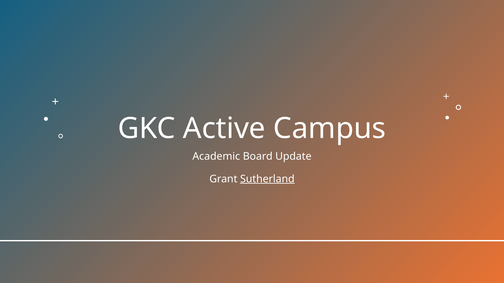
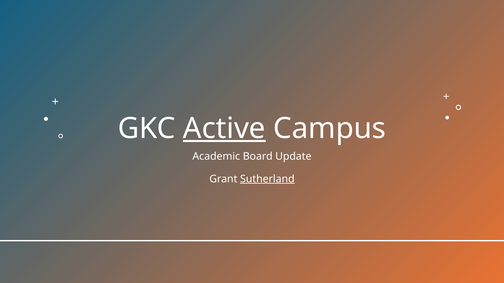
Active underline: none -> present
